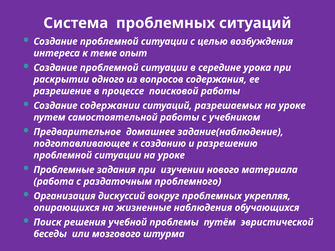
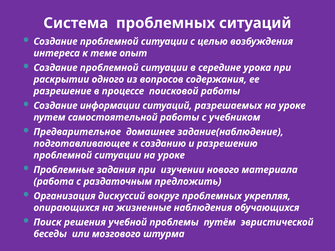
содержании: содержании -> информации
проблемного: проблемного -> предложить
